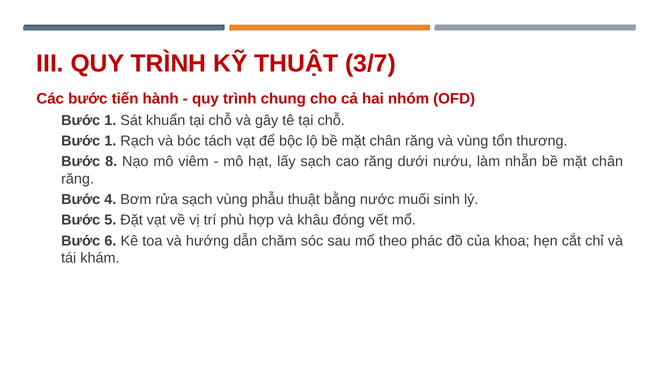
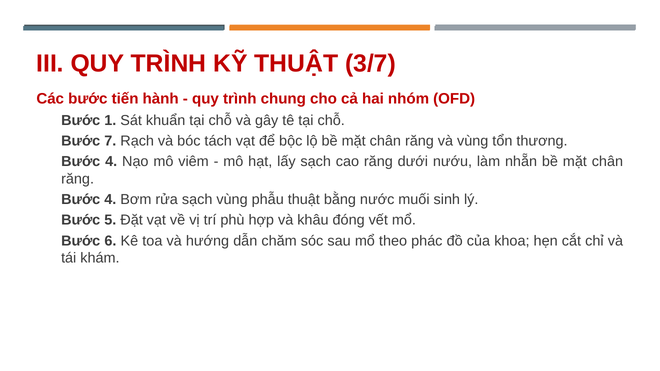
1 at (110, 141): 1 -> 7
8 at (111, 162): 8 -> 4
